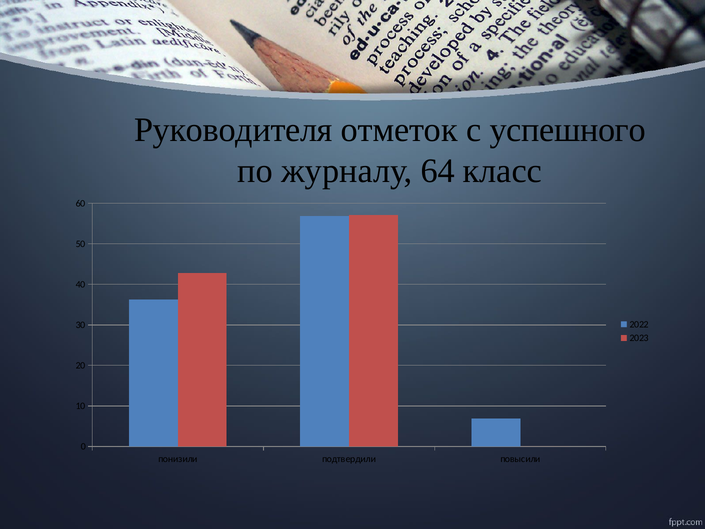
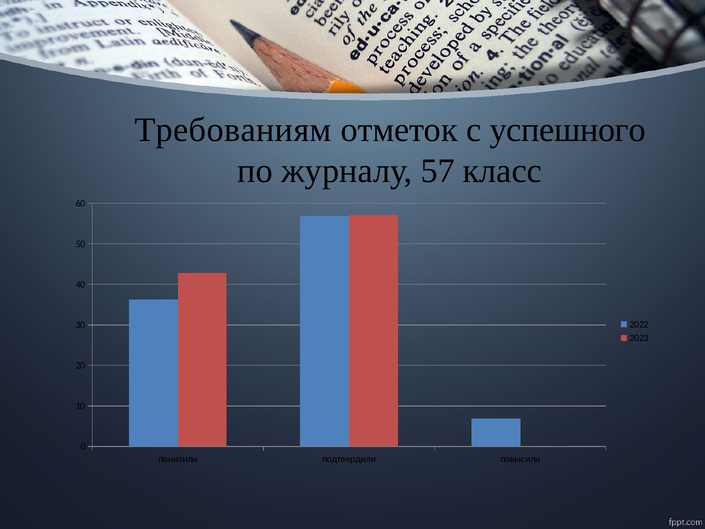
Руководителя: Руководителя -> Требованиям
64: 64 -> 57
